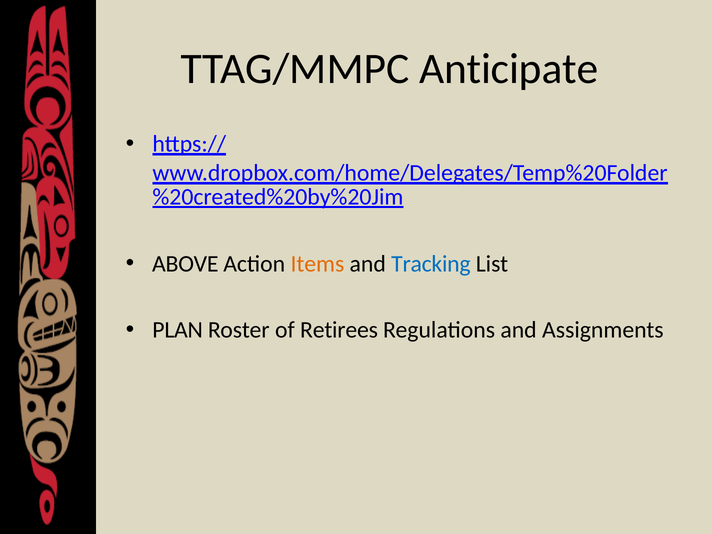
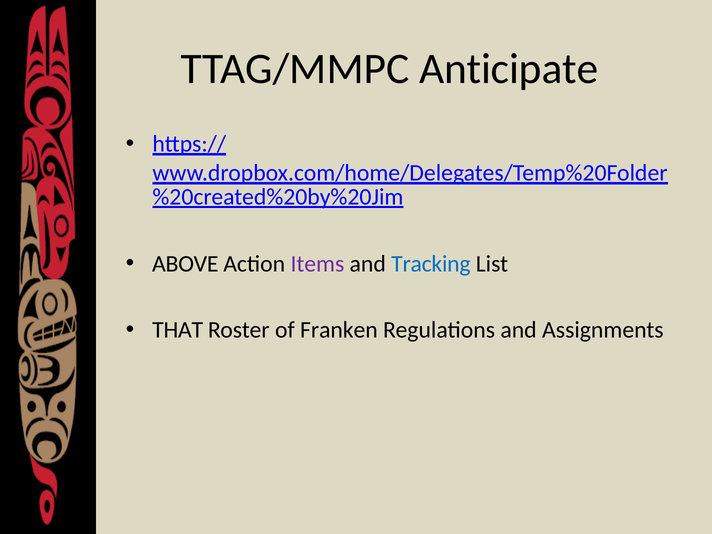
Items colour: orange -> purple
PLAN: PLAN -> THAT
Retirees: Retirees -> Franken
